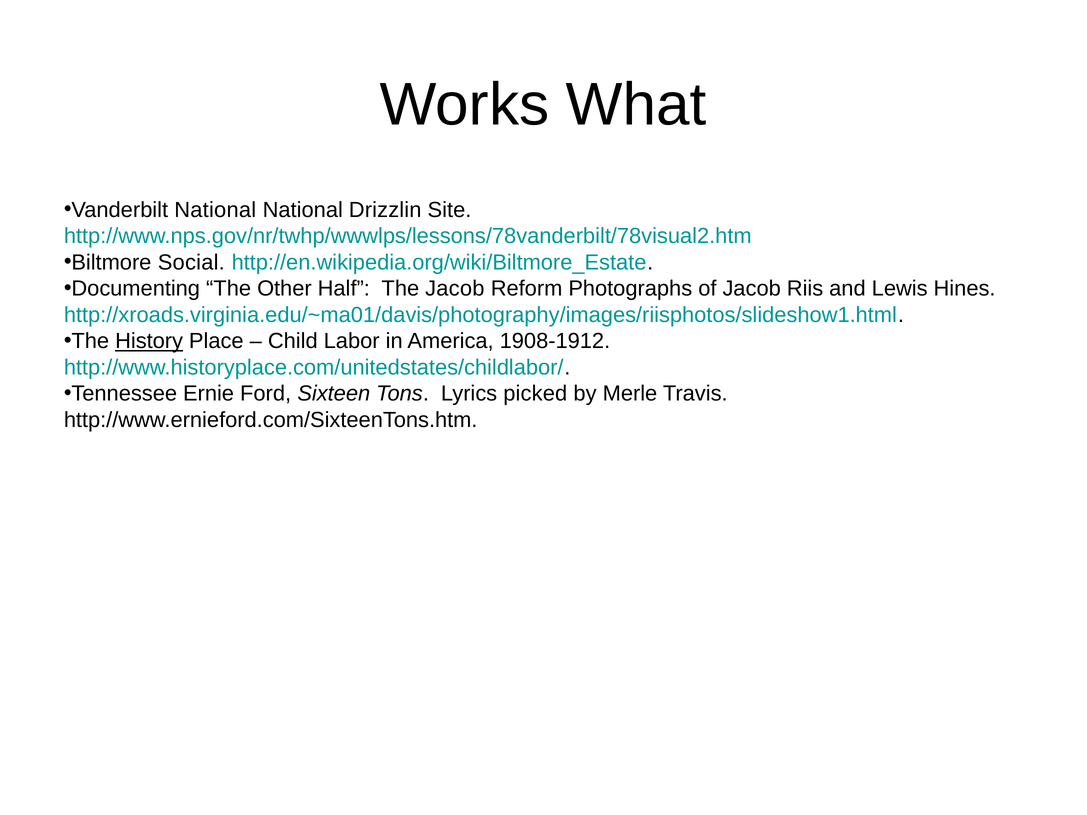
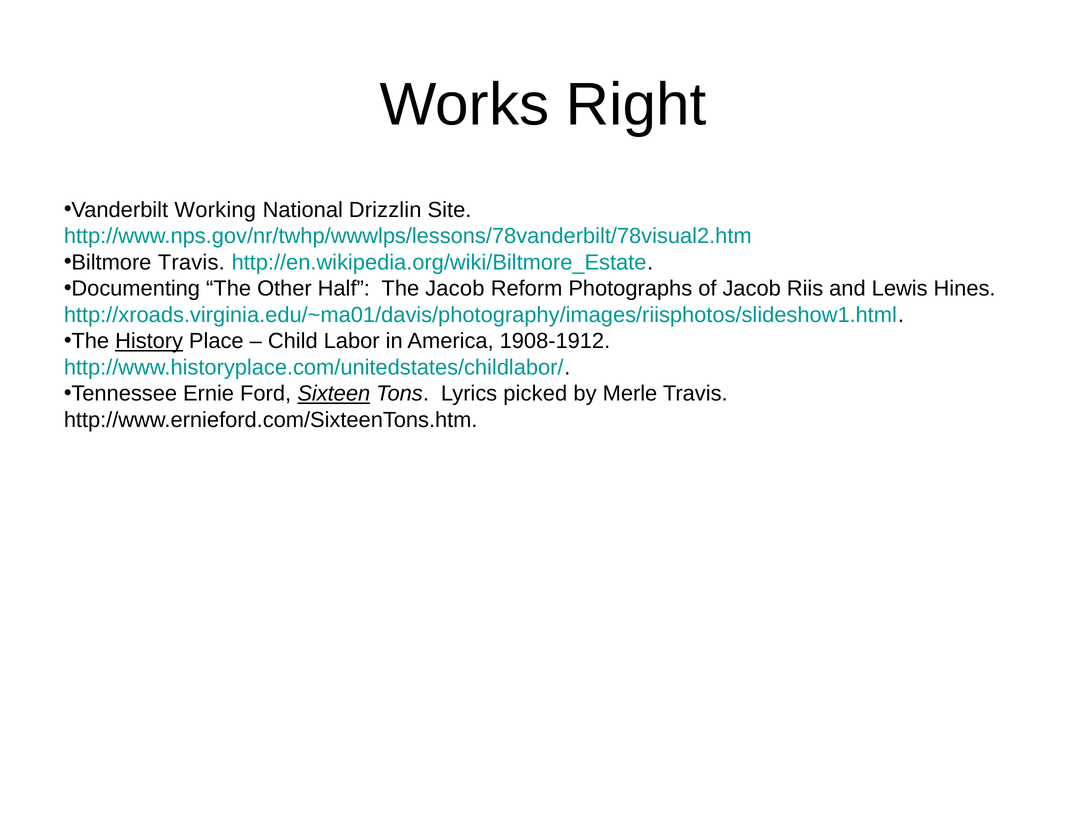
What: What -> Right
Vanderbilt National: National -> Working
Biltmore Social: Social -> Travis
Sixteen underline: none -> present
